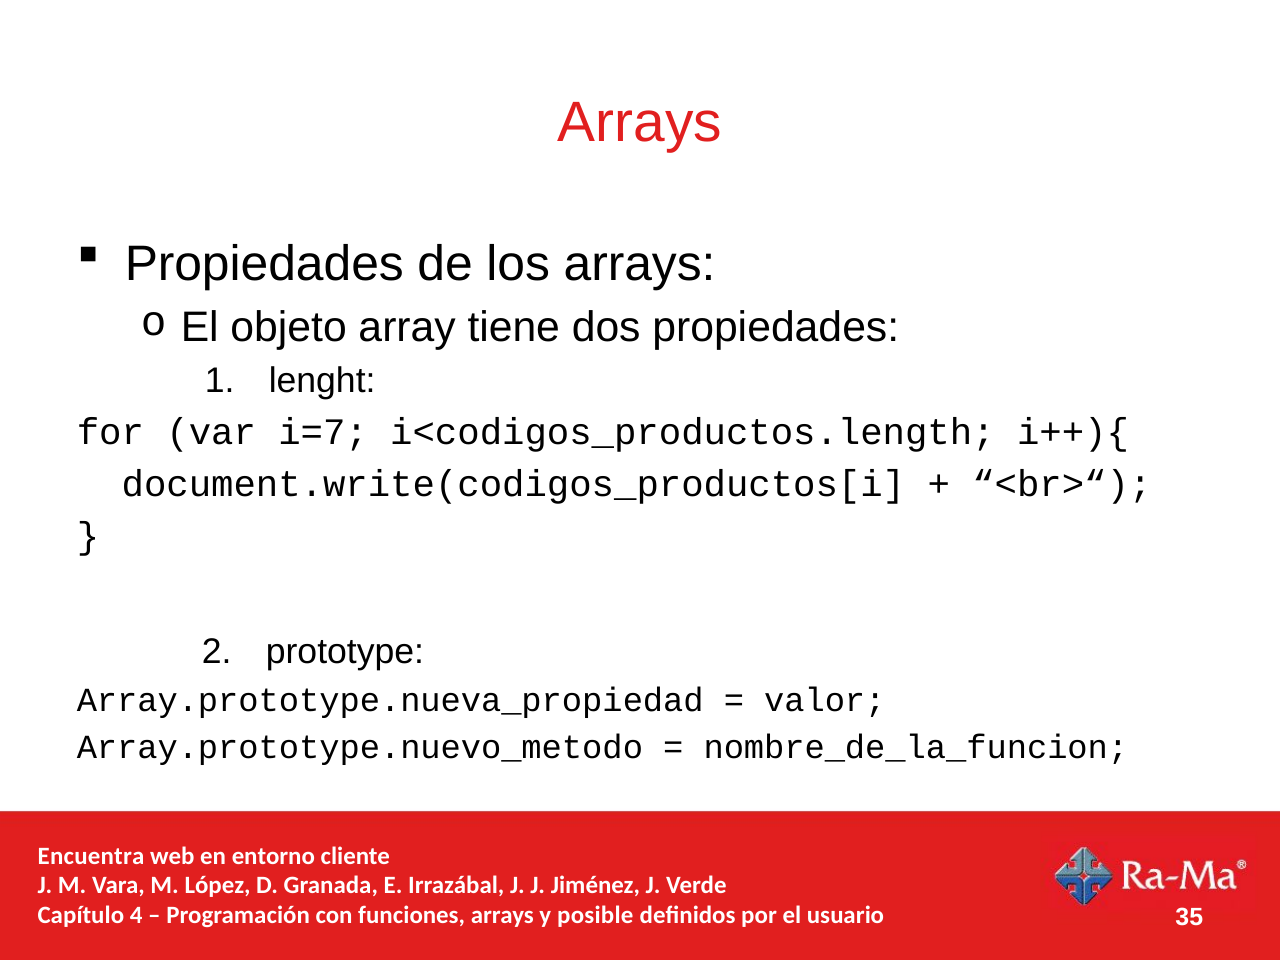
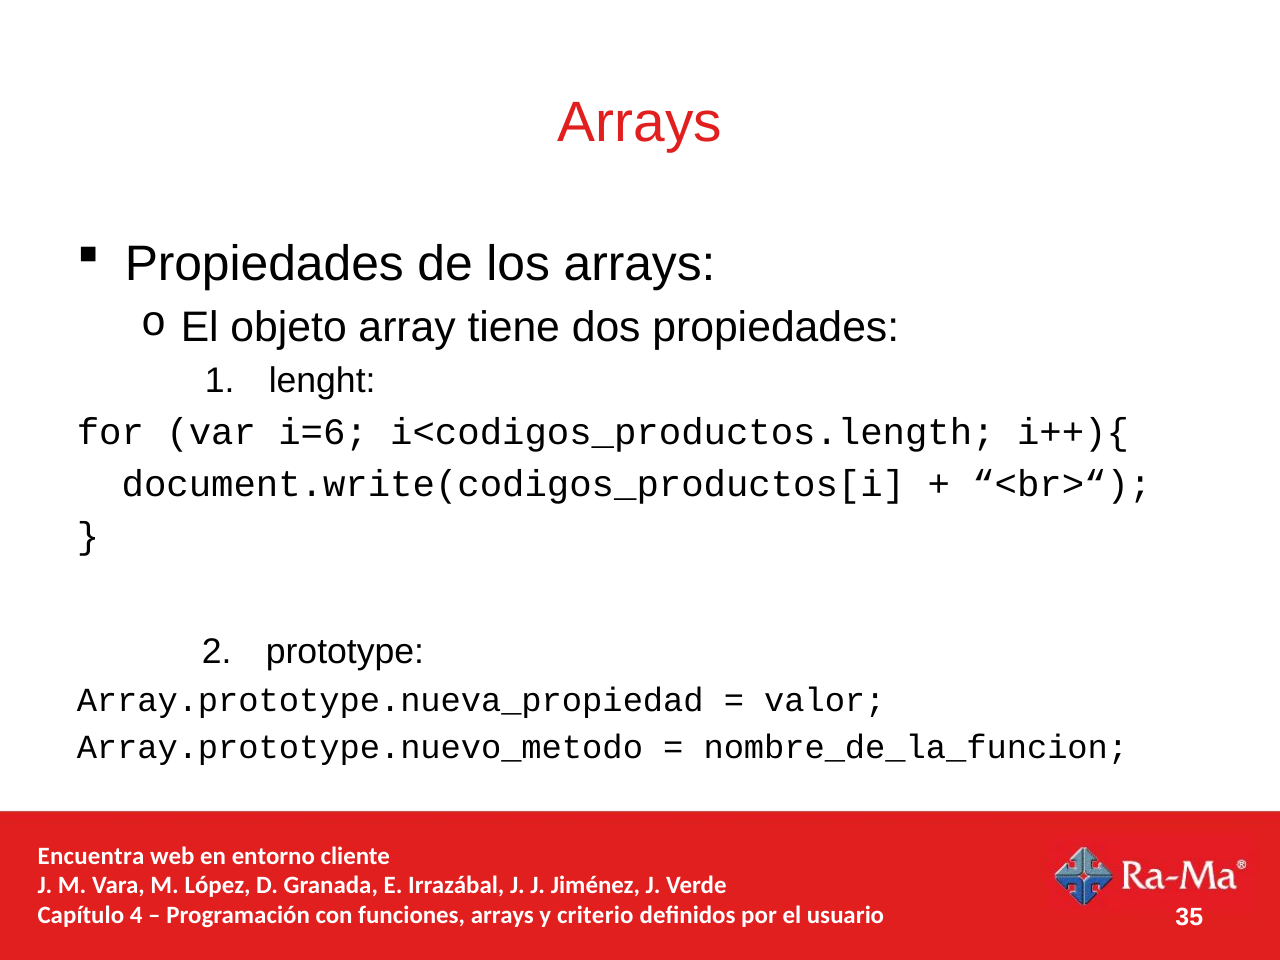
i=7: i=7 -> i=6
posible: posible -> criterio
